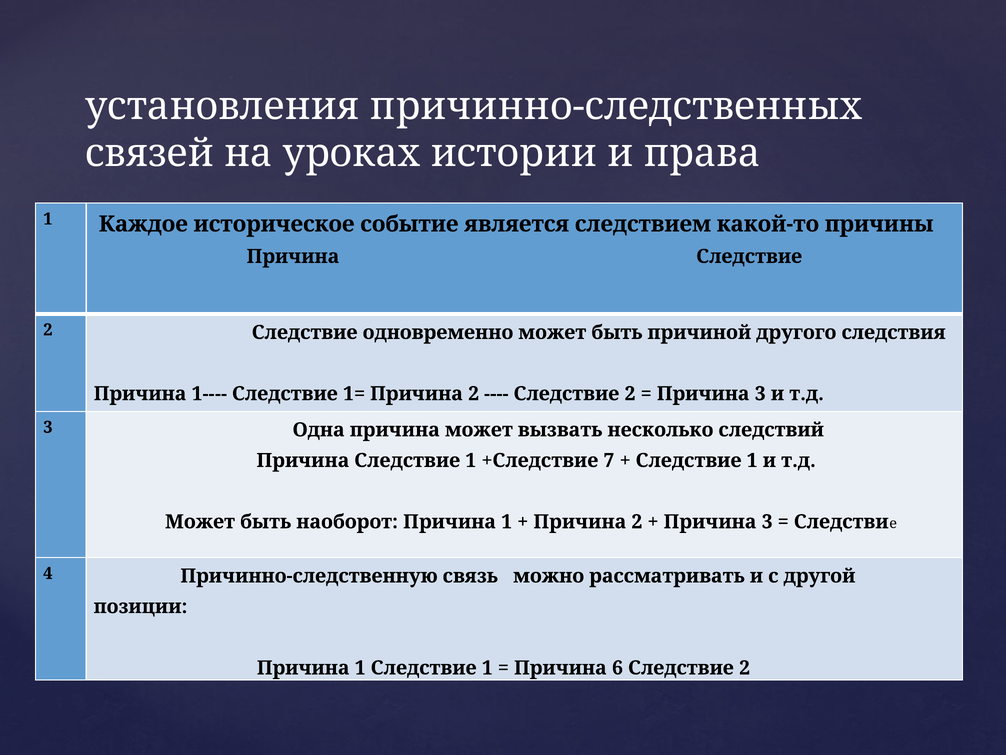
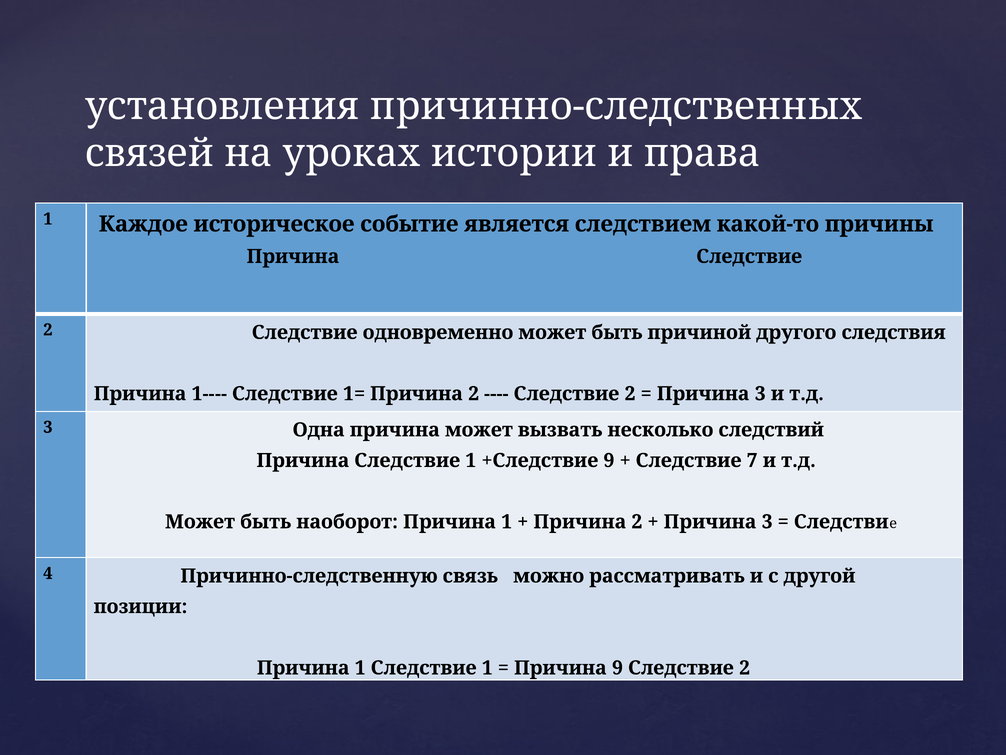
+Следствие 7: 7 -> 9
1 at (752, 460): 1 -> 7
Причина 6: 6 -> 9
